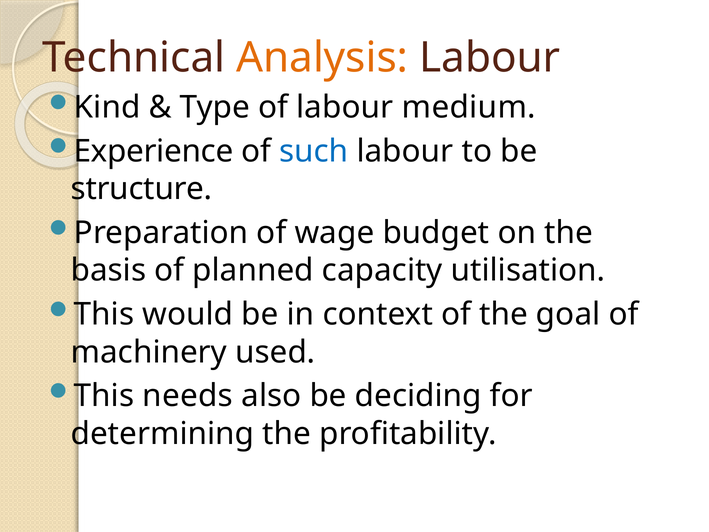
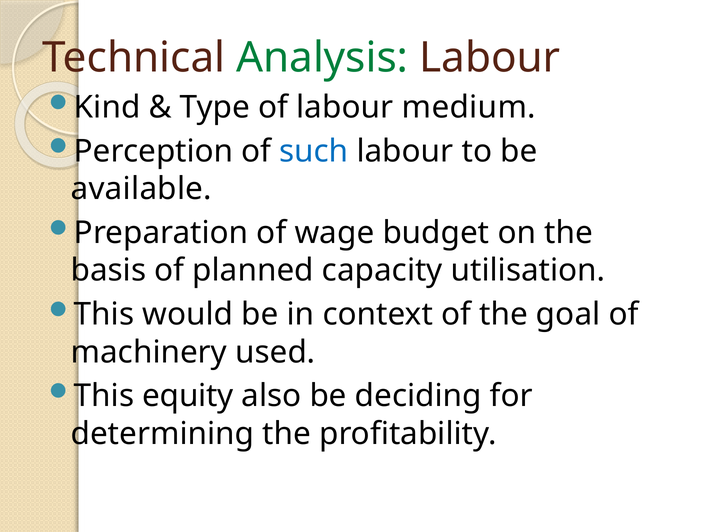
Analysis colour: orange -> green
Experience: Experience -> Perception
structure: structure -> available
needs: needs -> equity
